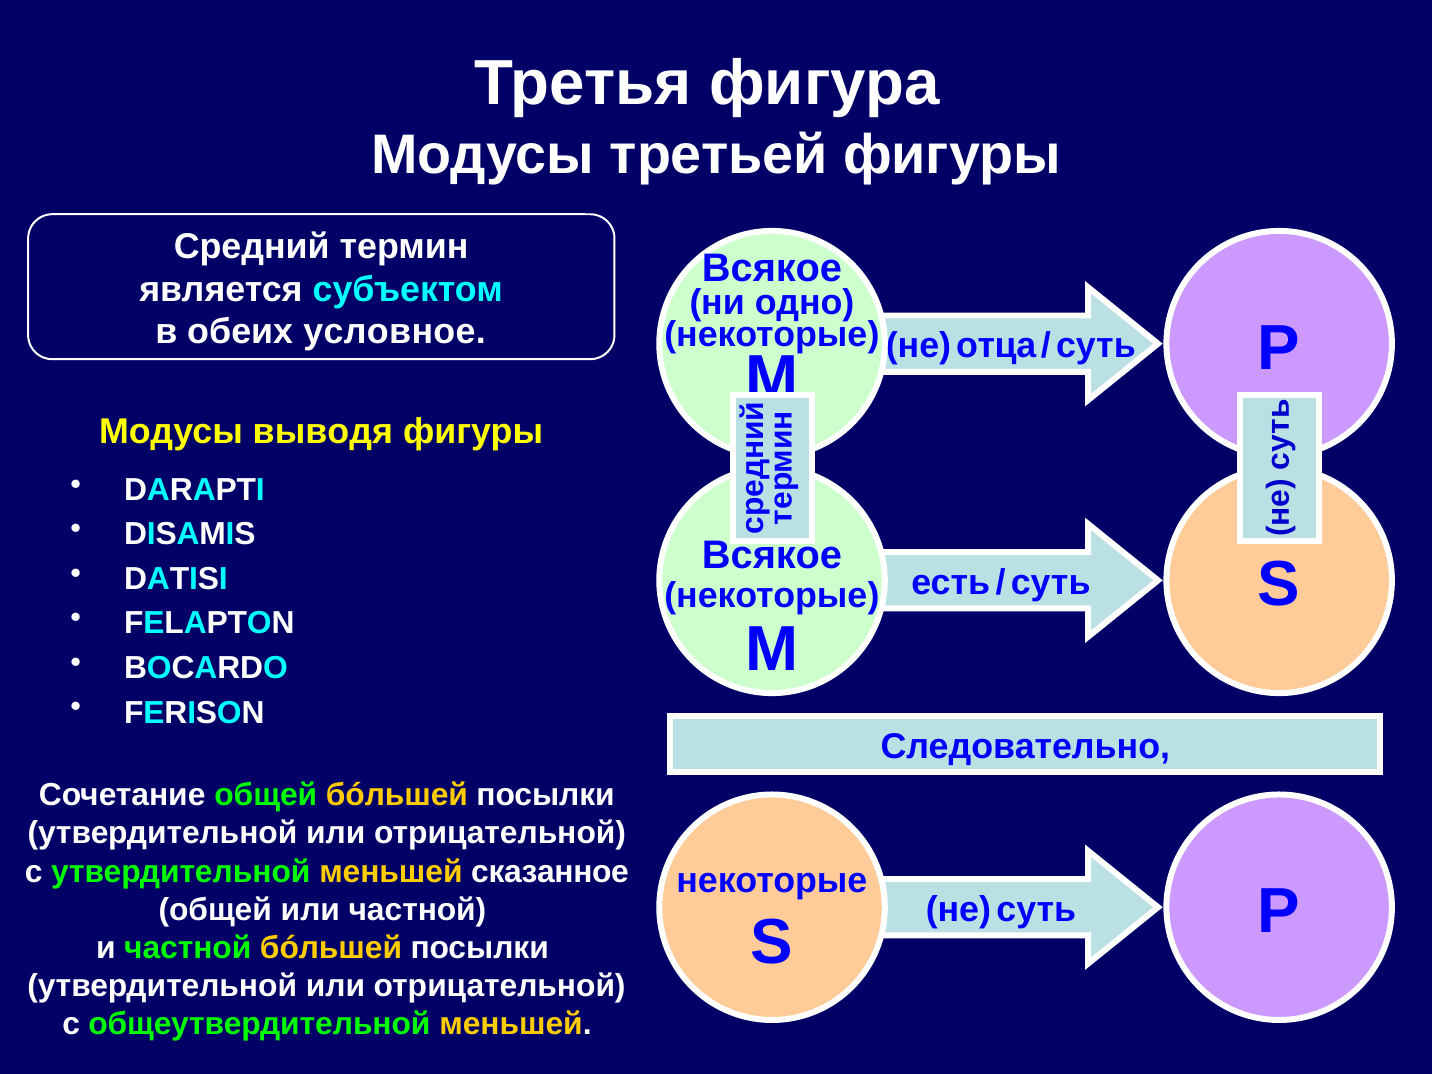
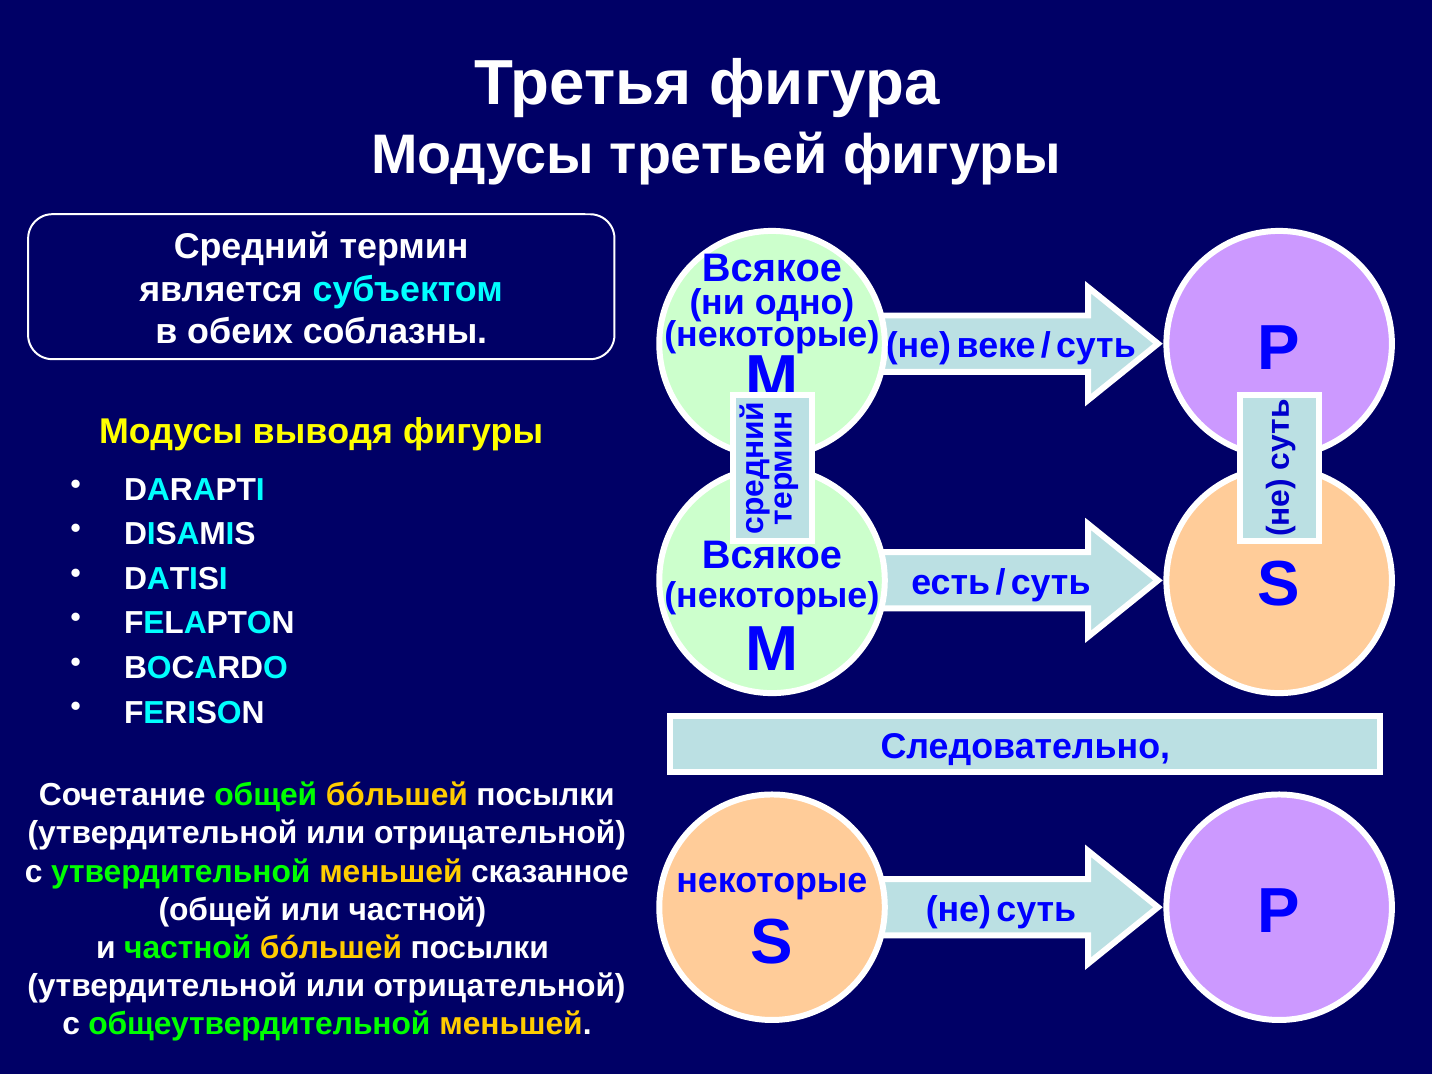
условное: условное -> соблазны
отца: отца -> веке
